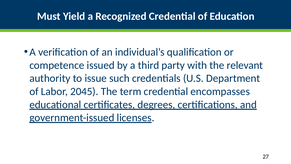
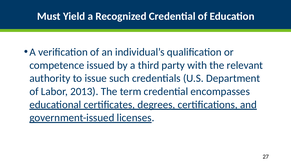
2045: 2045 -> 2013
